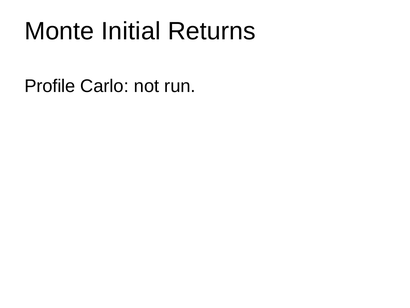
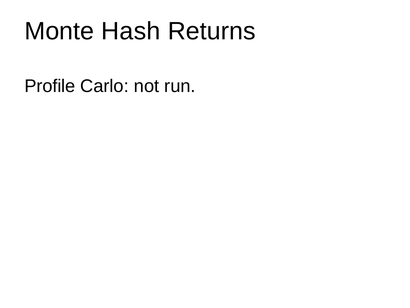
Initial: Initial -> Hash
